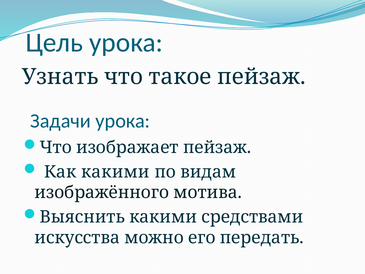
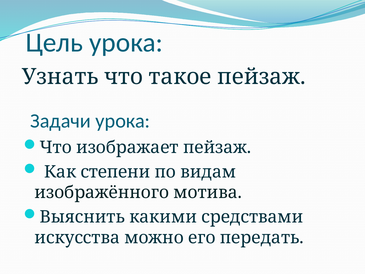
Как какими: какими -> степени
